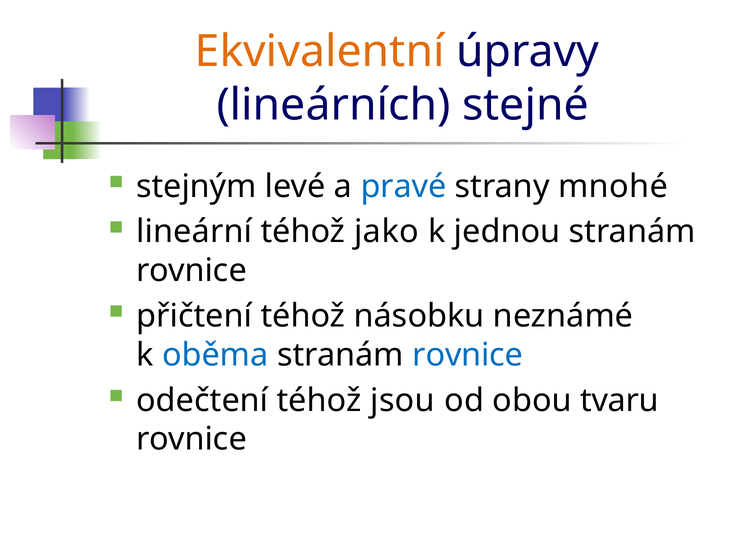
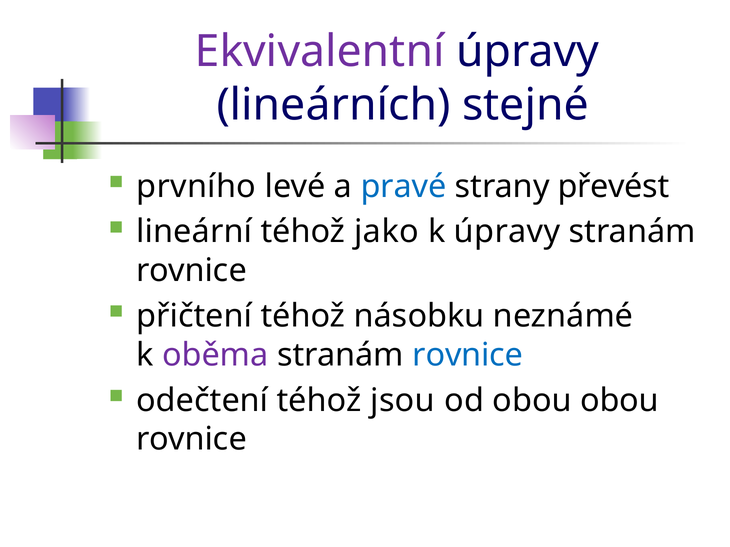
Ekvivalentní colour: orange -> purple
stejným: stejným -> prvního
mnohé: mnohé -> převést
k jednou: jednou -> úpravy
oběma colour: blue -> purple
obou tvaru: tvaru -> obou
